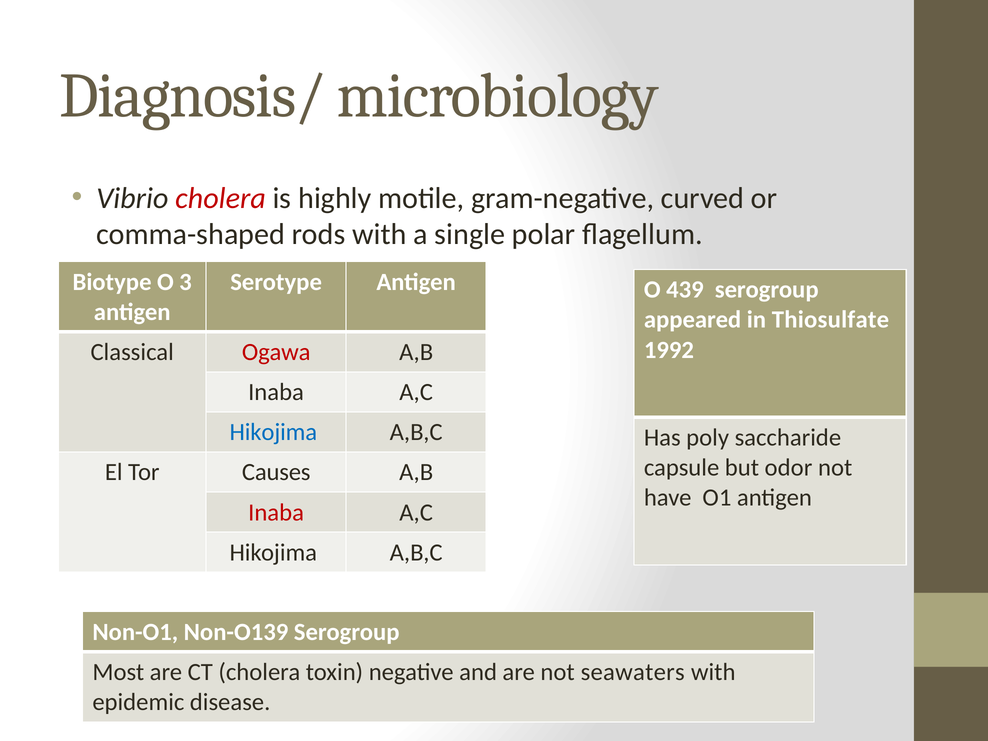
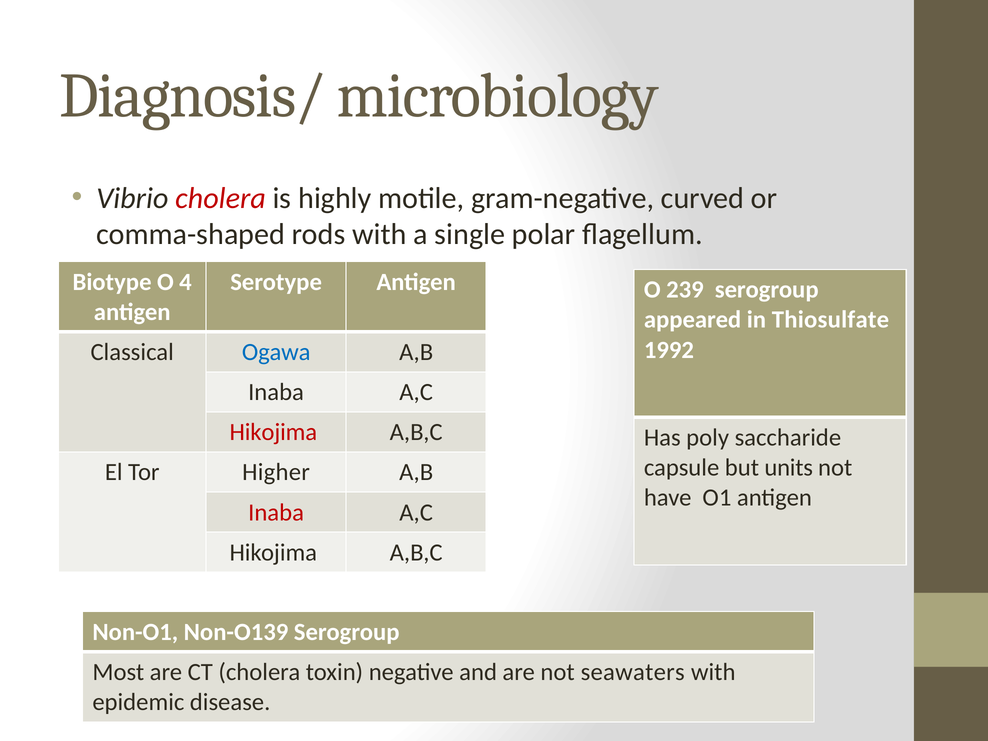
3: 3 -> 4
439: 439 -> 239
Ogawa colour: red -> blue
Hikojima at (273, 432) colour: blue -> red
odor: odor -> units
Causes: Causes -> Higher
